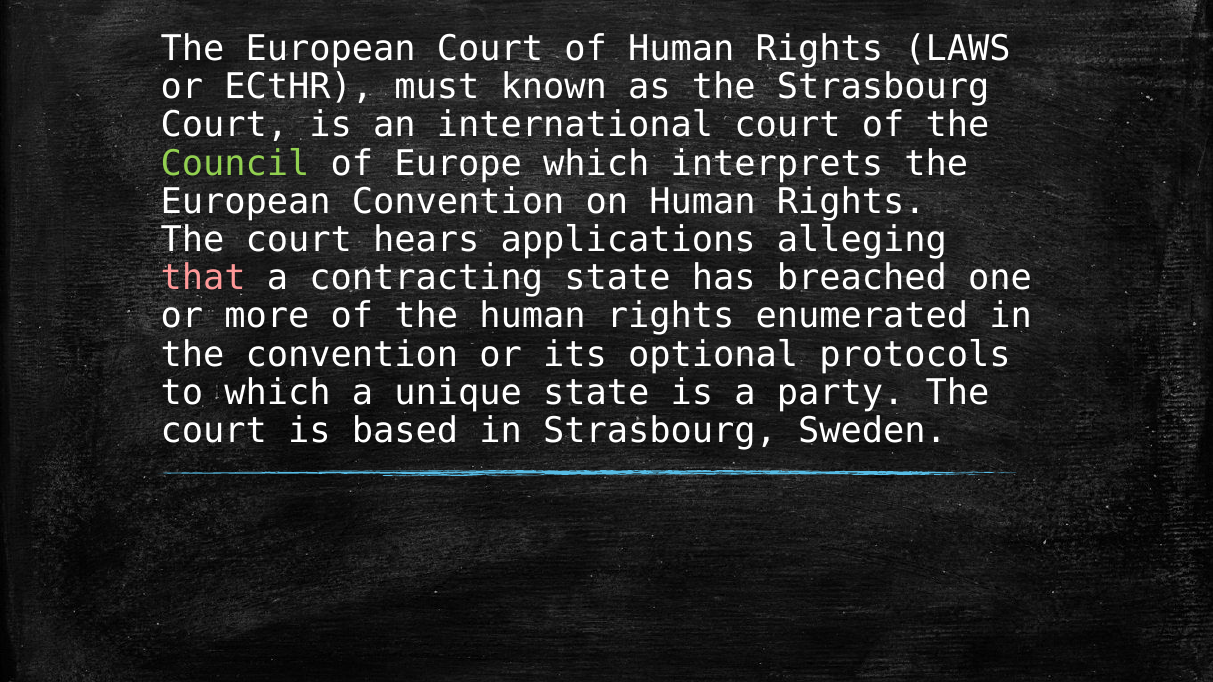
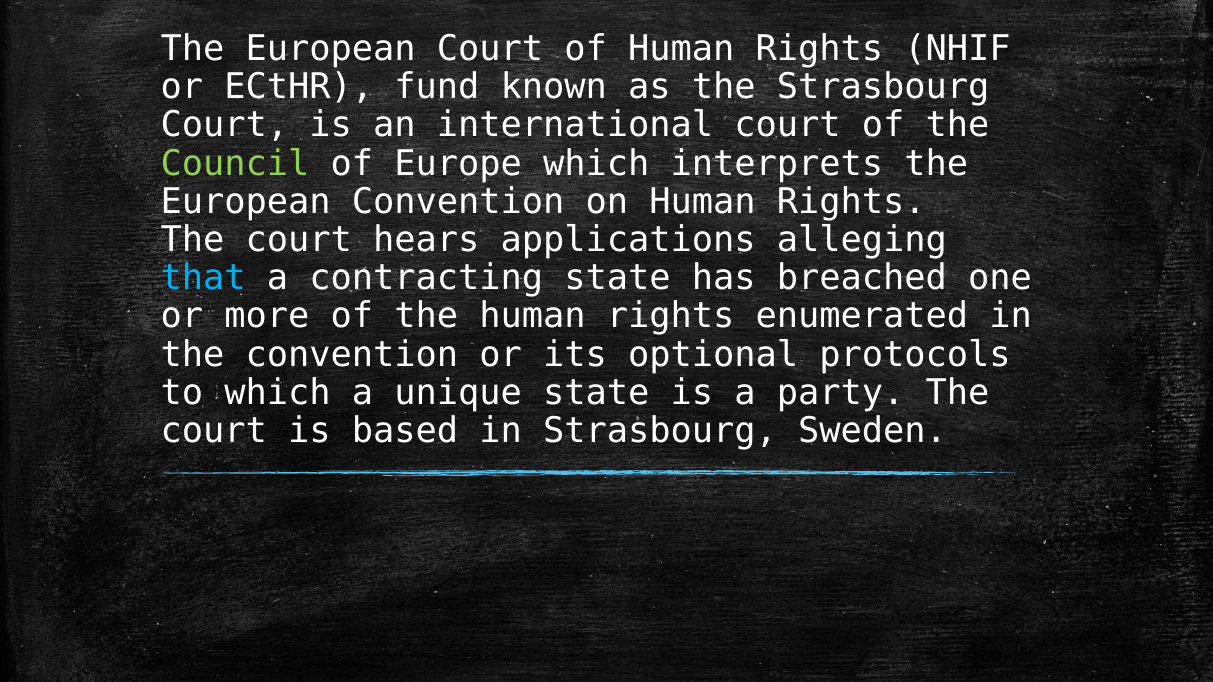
LAWS: LAWS -> NHIF
must: must -> fund
that colour: pink -> light blue
